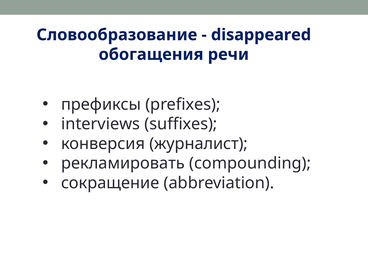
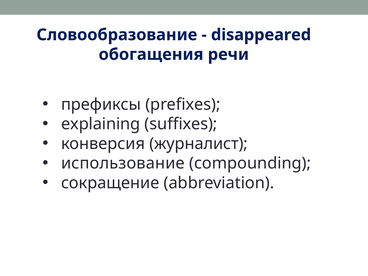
interviews: interviews -> explaining
рекламировать: рекламировать -> использование
